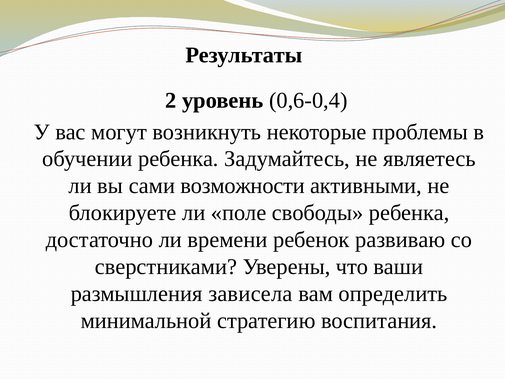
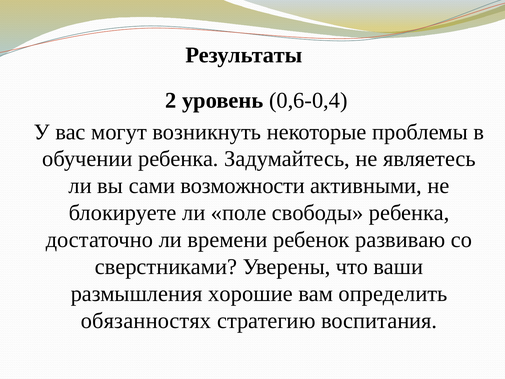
зависела: зависела -> хорошие
минимальной: минимальной -> обязанностях
